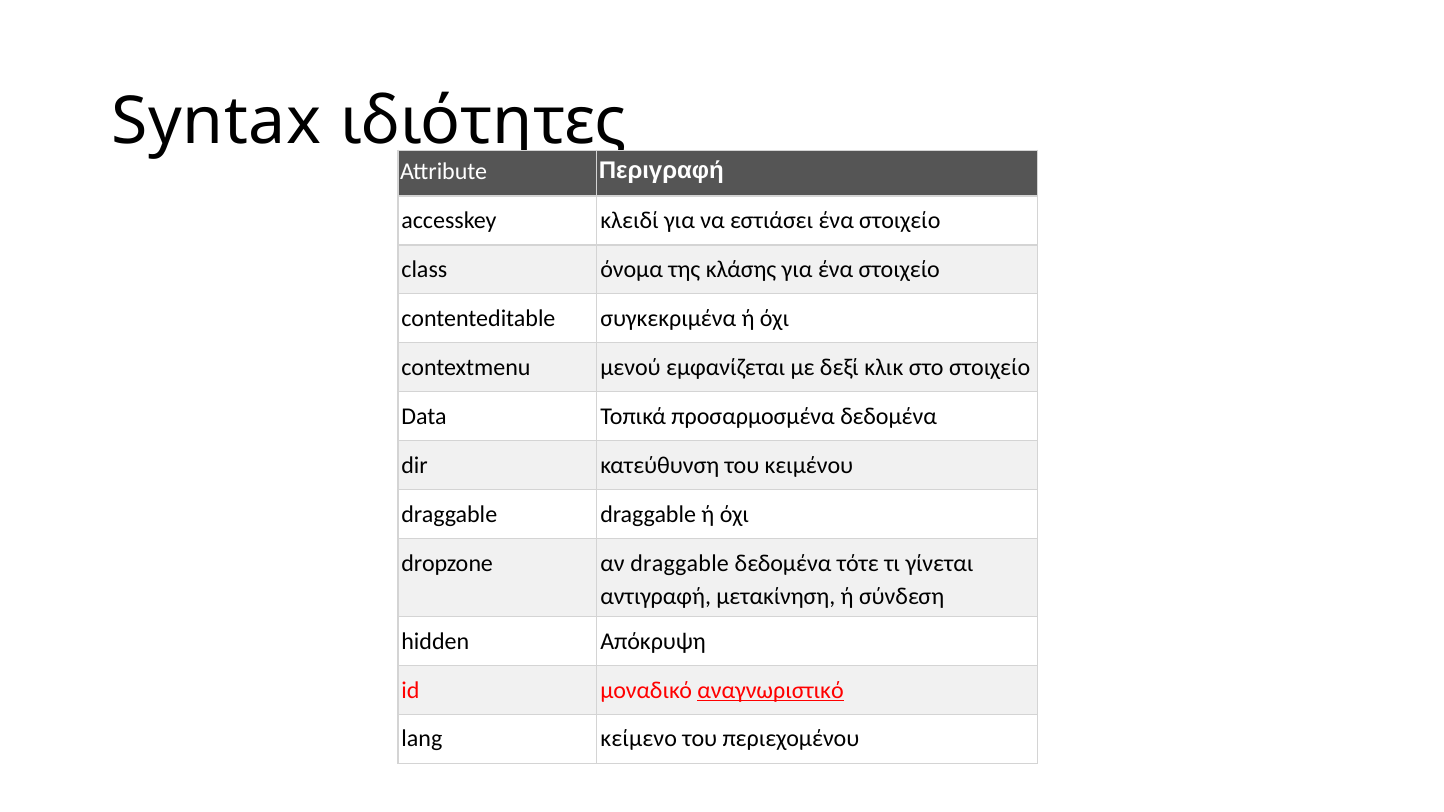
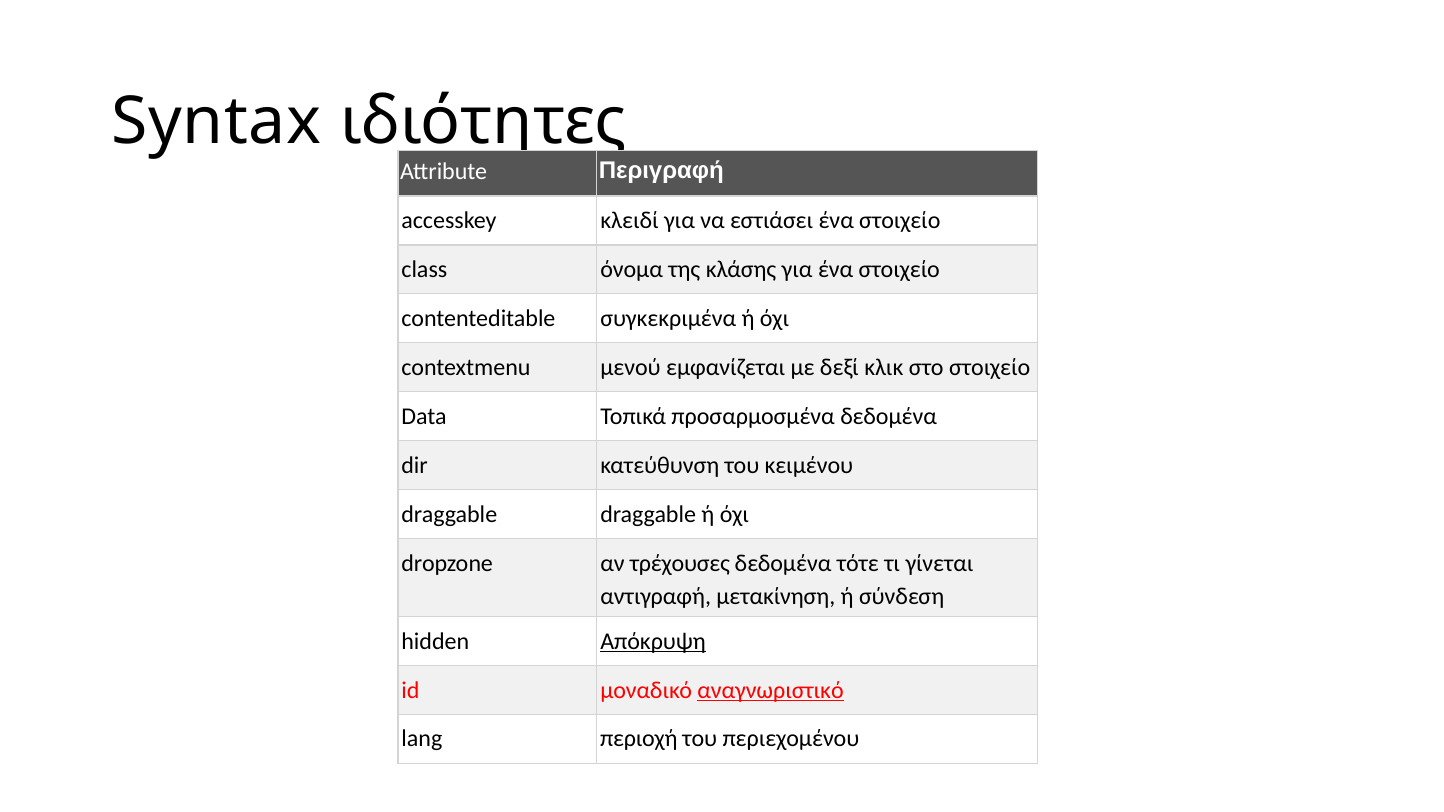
αν draggable: draggable -> τρέχουσες
Απόκρυψη underline: none -> present
κείμενο: κείμενο -> περιοχή
